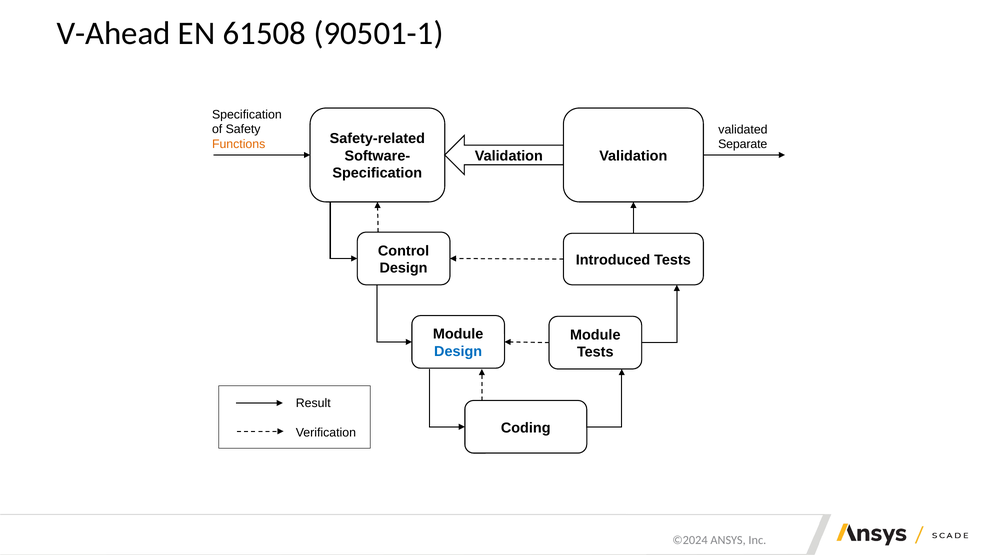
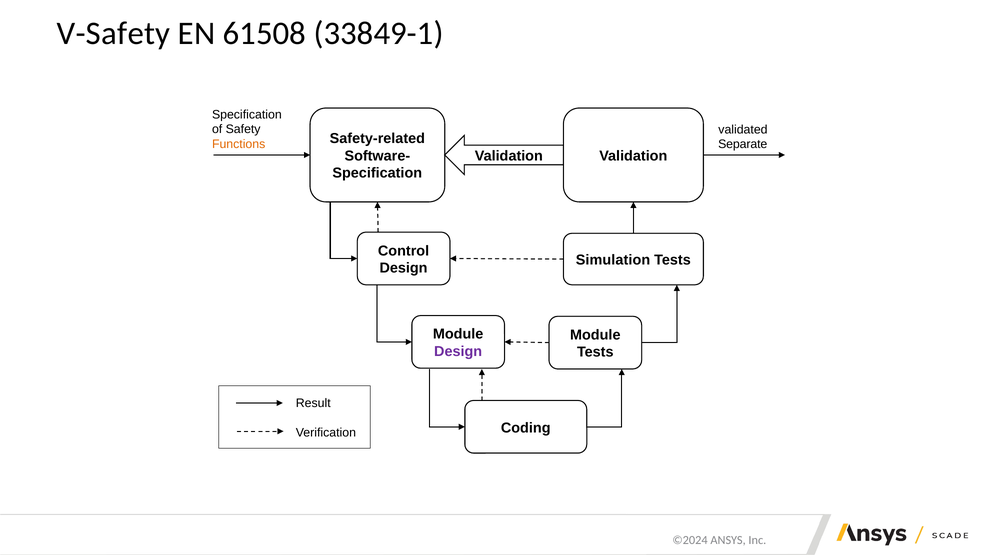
V-Ahead: V-Ahead -> V-Safety
90501-1: 90501-1 -> 33849-1
Introduced: Introduced -> Simulation
Design at (458, 352) colour: blue -> purple
